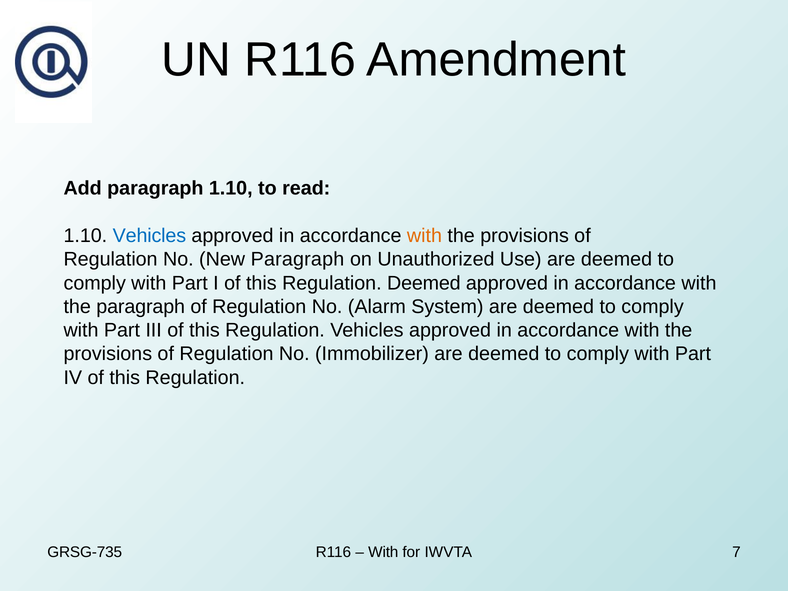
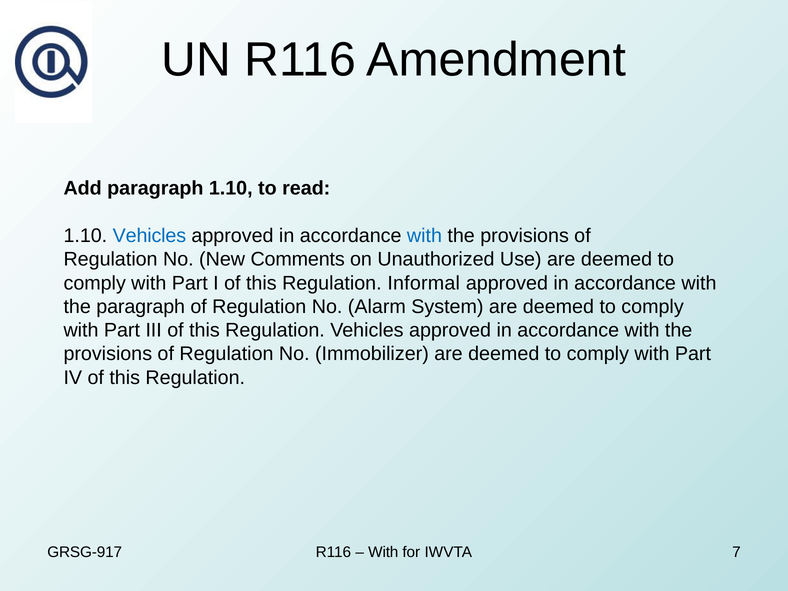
with at (424, 236) colour: orange -> blue
New Paragraph: Paragraph -> Comments
Regulation Deemed: Deemed -> Informal
GRSG-735: GRSG-735 -> GRSG-917
